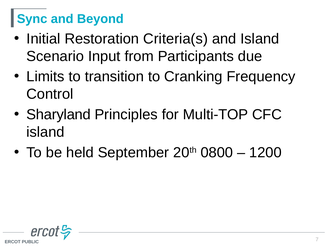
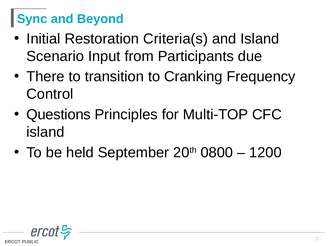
Limits: Limits -> There
Sharyland: Sharyland -> Questions
